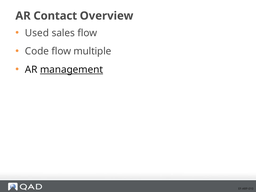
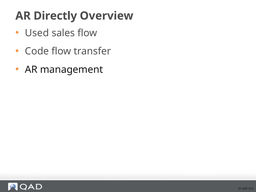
Contact: Contact -> Directly
multiple: multiple -> transfer
management underline: present -> none
